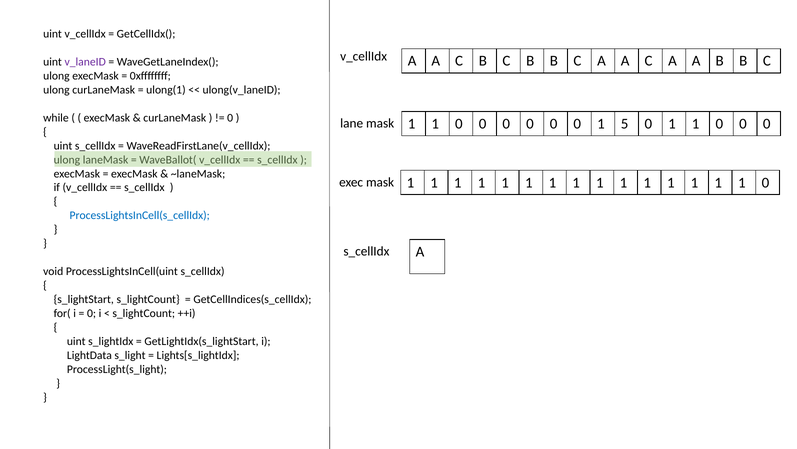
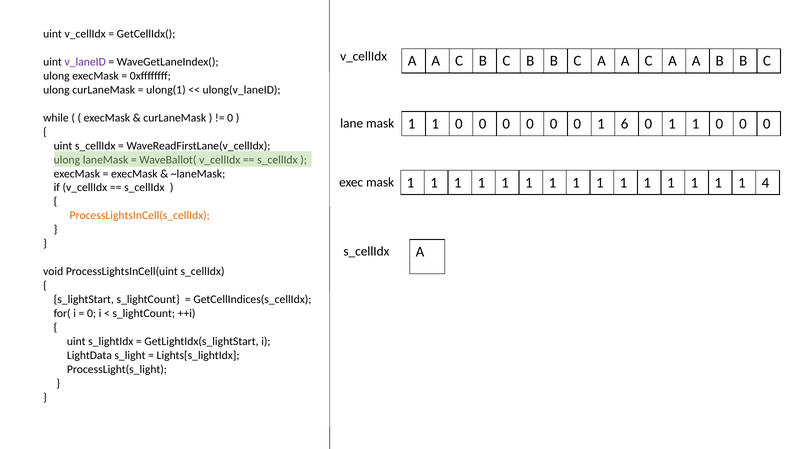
5: 5 -> 6
1 1 1 0: 0 -> 4
ProcessLightsInCell(s_cellIdx colour: blue -> orange
